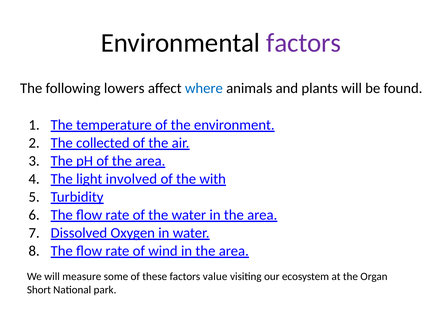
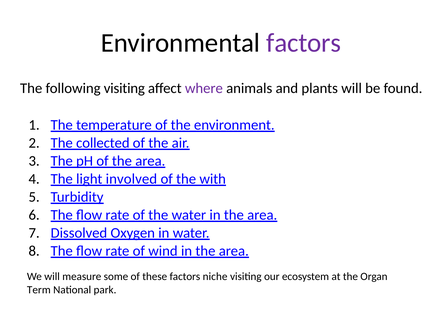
following lowers: lowers -> visiting
where colour: blue -> purple
value: value -> niche
Short: Short -> Term
